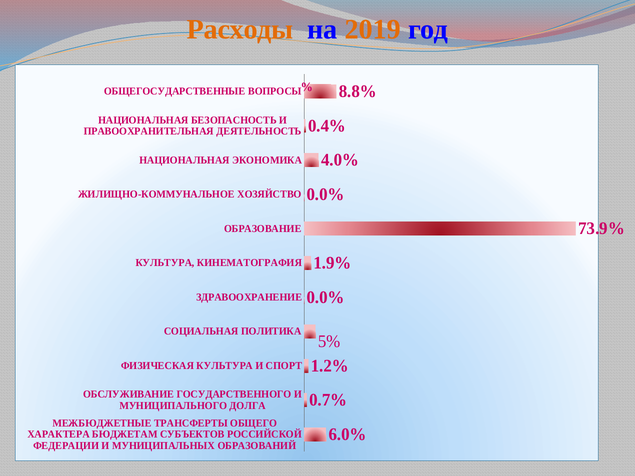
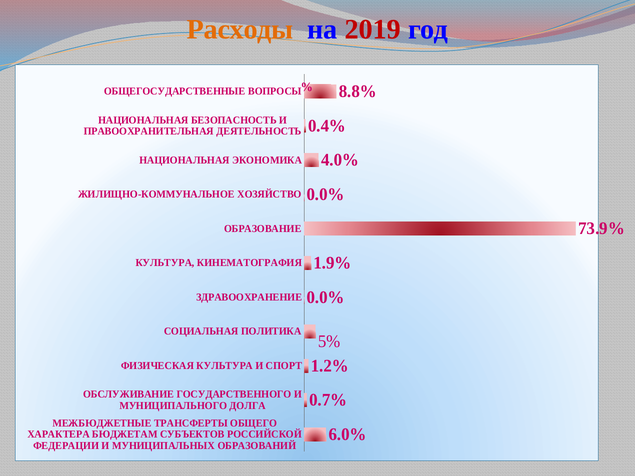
2019 colour: orange -> red
